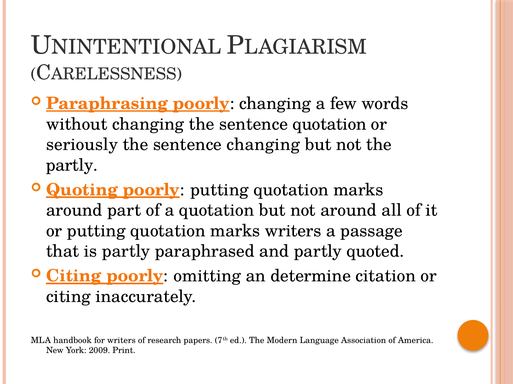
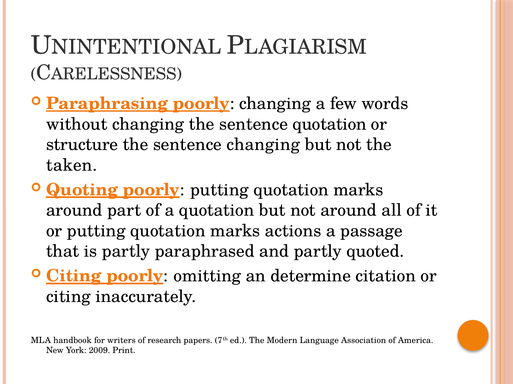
seriously: seriously -> structure
partly at (72, 165): partly -> taken
marks writers: writers -> actions
